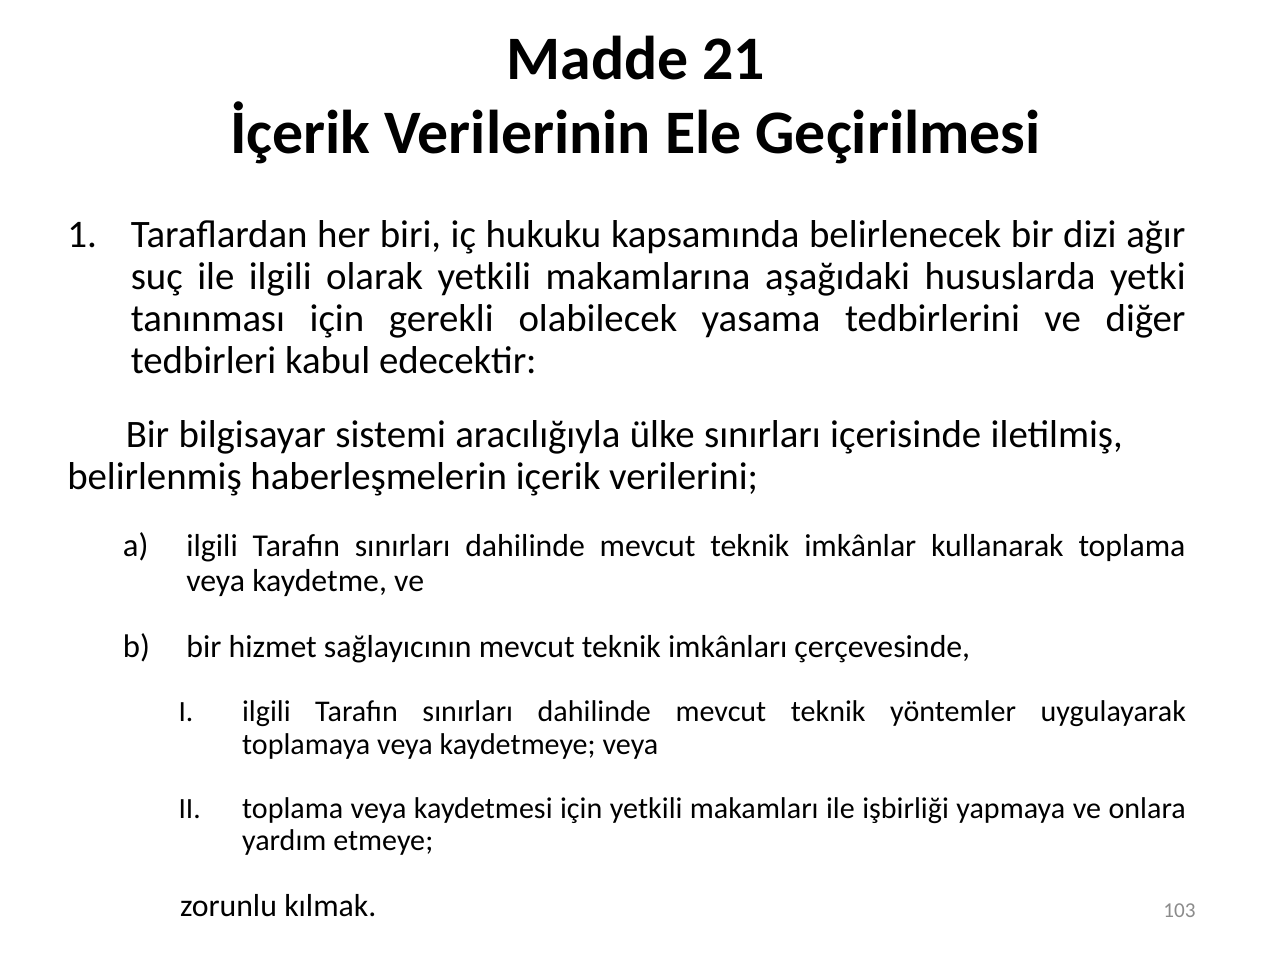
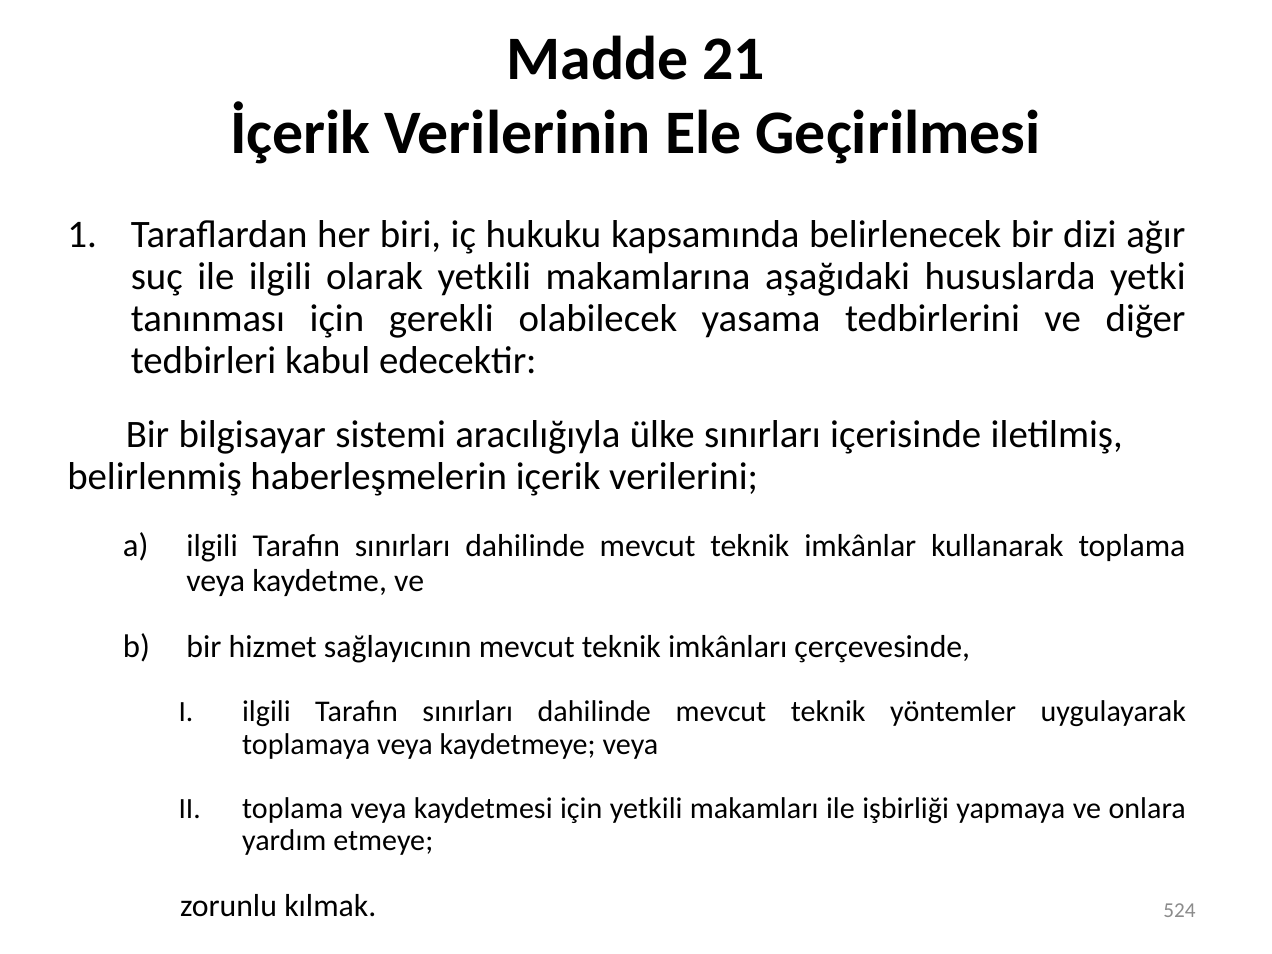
103: 103 -> 524
